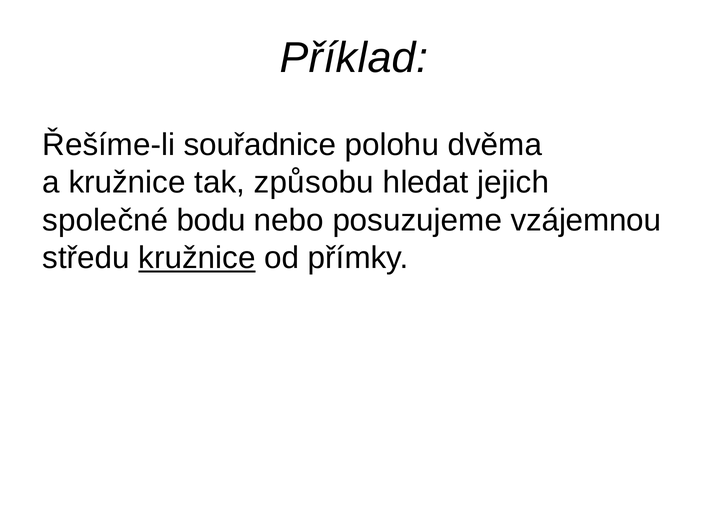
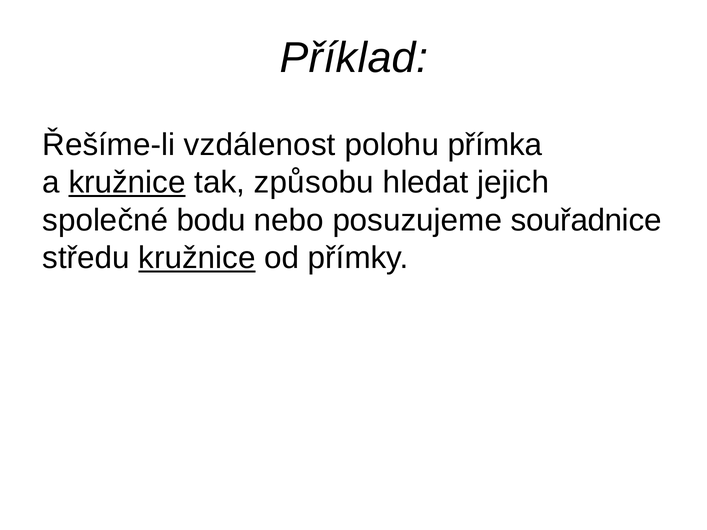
souřadnice: souřadnice -> vzdálenost
dvěma: dvěma -> přímka
kružnice at (127, 183) underline: none -> present
vzájemnou: vzájemnou -> souřadnice
